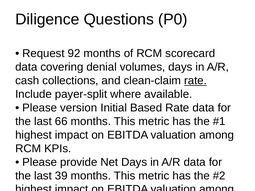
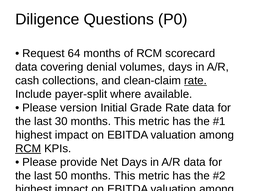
92: 92 -> 64
Based: Based -> Grade
66: 66 -> 30
RCM at (28, 149) underline: none -> present
39: 39 -> 50
